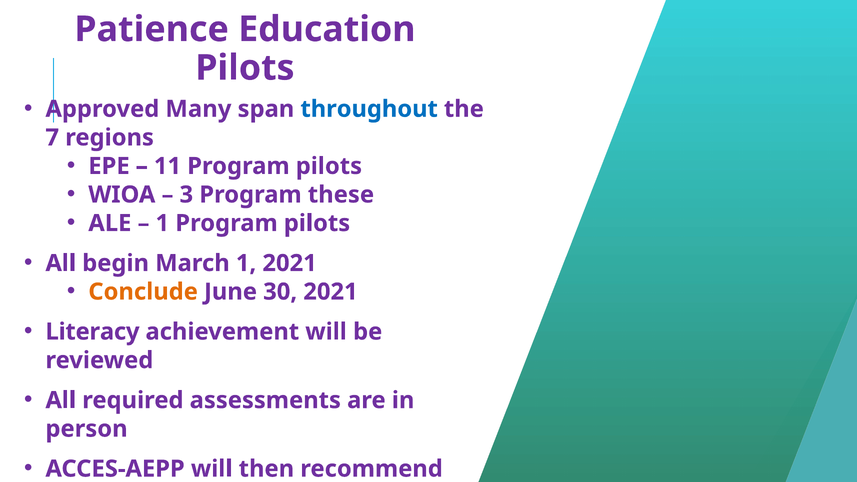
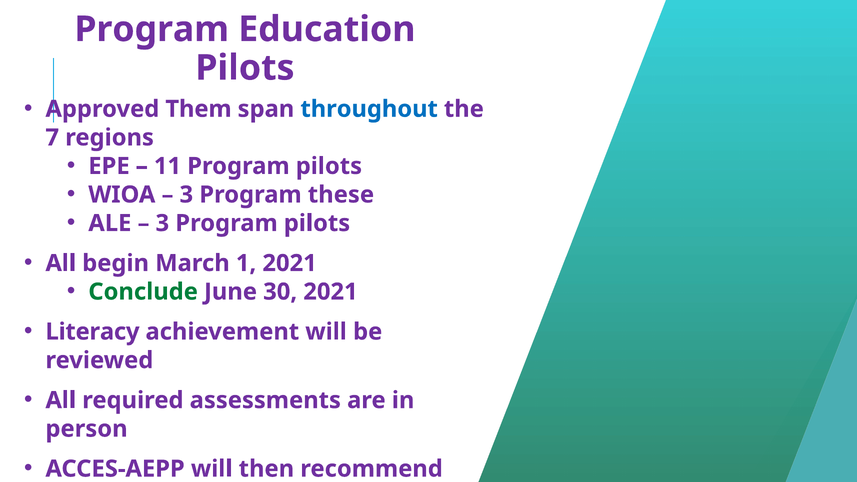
Patience at (152, 29): Patience -> Program
Many: Many -> Them
1 at (162, 223): 1 -> 3
Conclude colour: orange -> green
